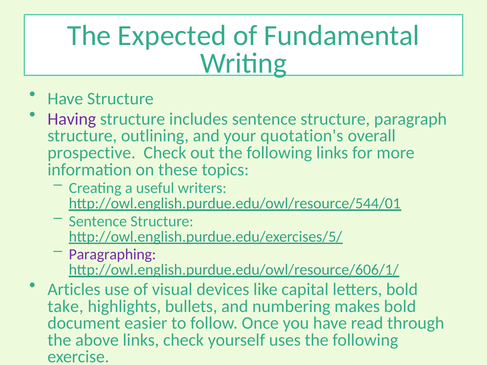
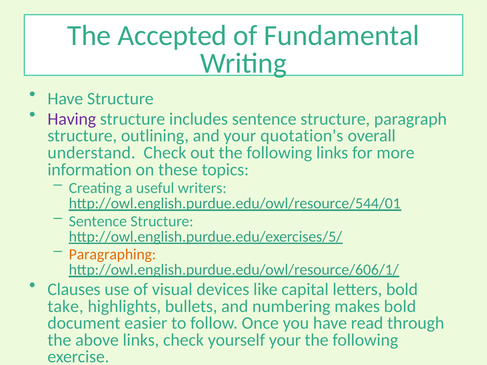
Expected: Expected -> Accepted
prospective: prospective -> understand
Paragraphing colour: purple -> orange
Articles: Articles -> Clauses
yourself uses: uses -> your
